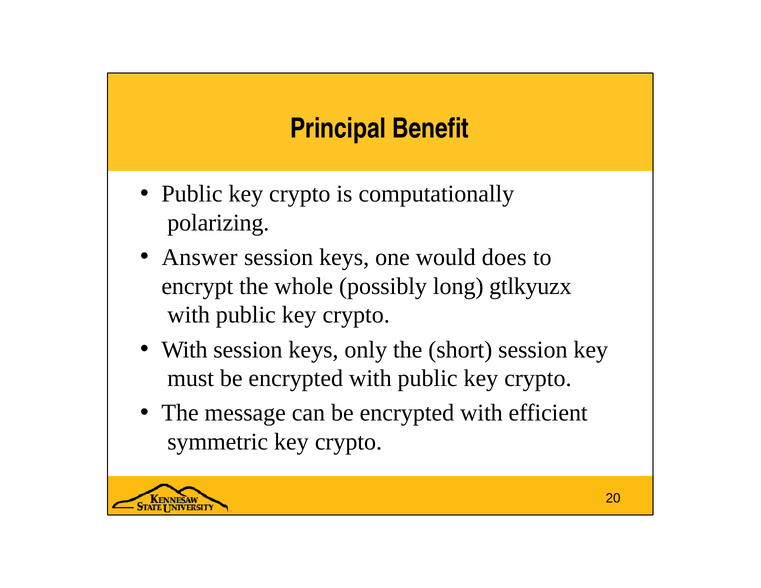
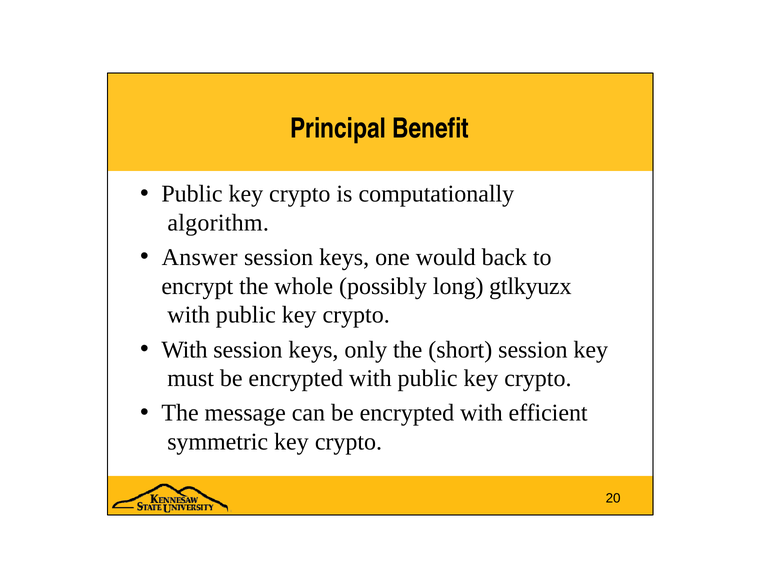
polarizing: polarizing -> algorithm
does: does -> back
